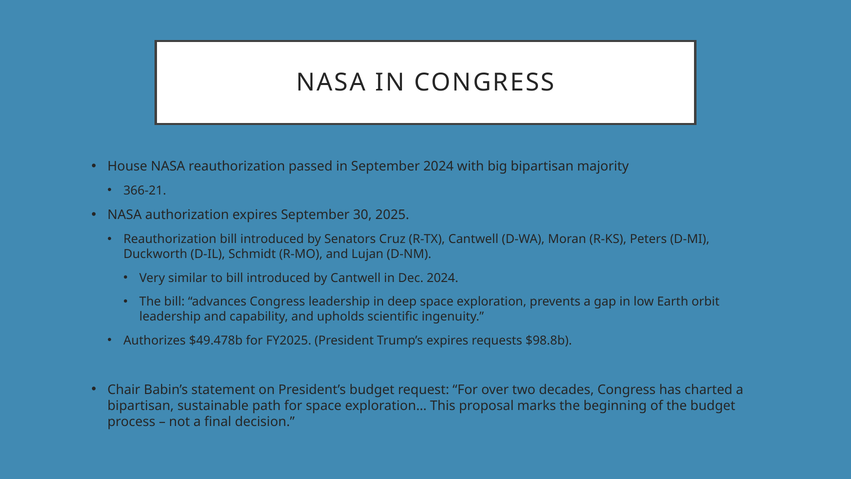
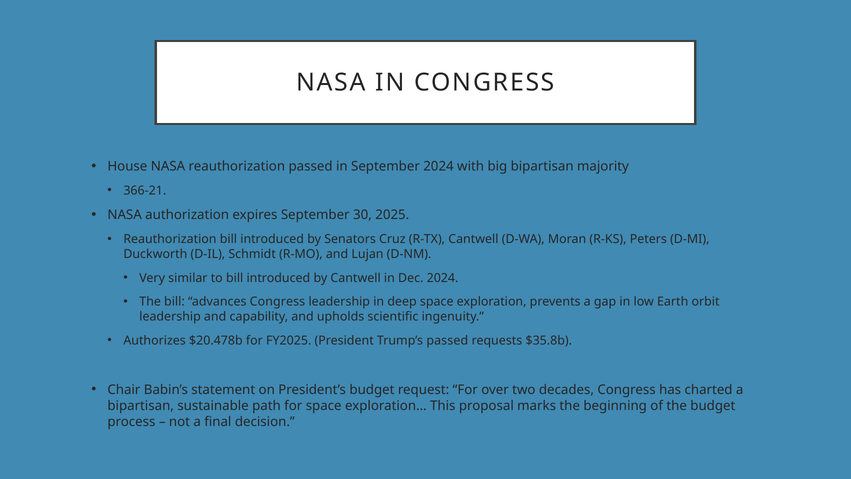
$49.478b: $49.478b -> $20.478b
Trump’s expires: expires -> passed
$98.8b: $98.8b -> $35.8b
